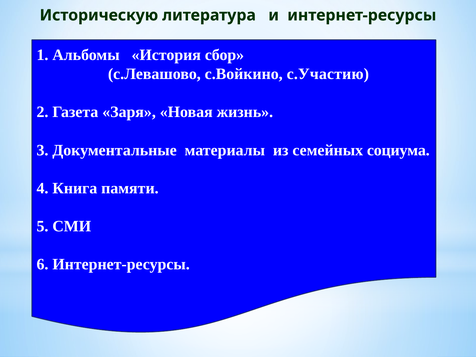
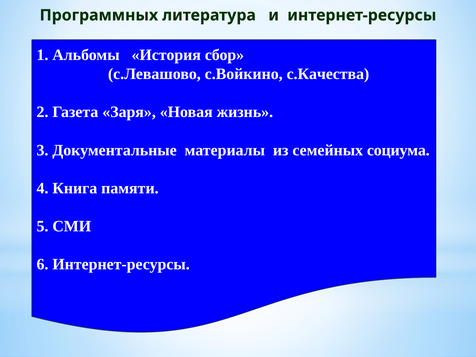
Историческую: Историческую -> Программных
с.Участию: с.Участию -> с.Качества
